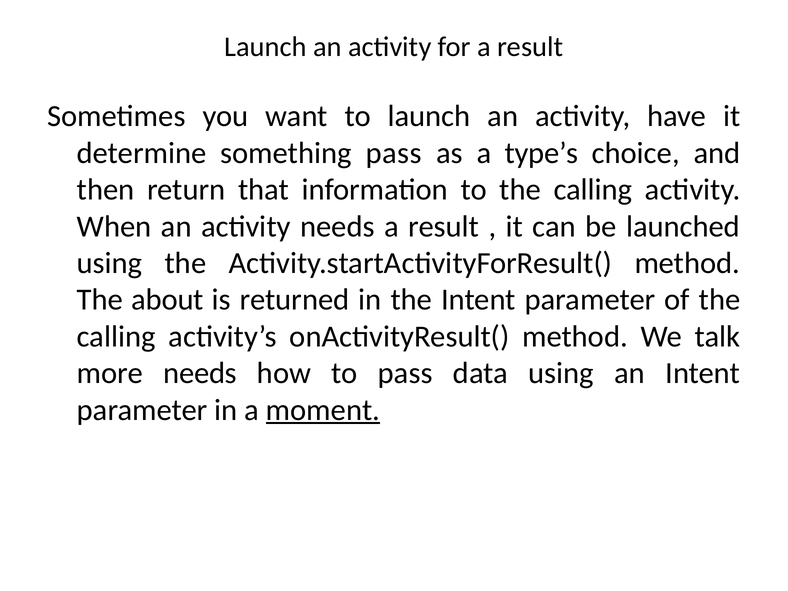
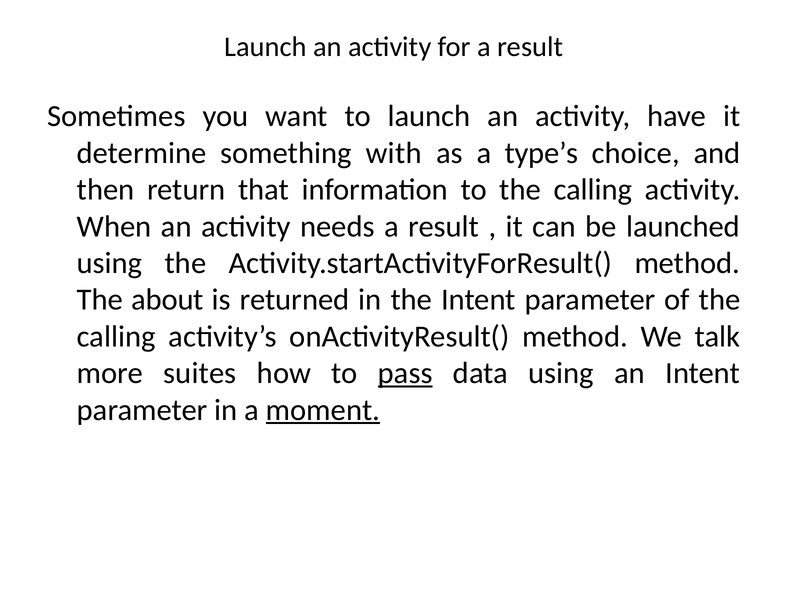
something pass: pass -> with
more needs: needs -> suites
pass at (405, 373) underline: none -> present
